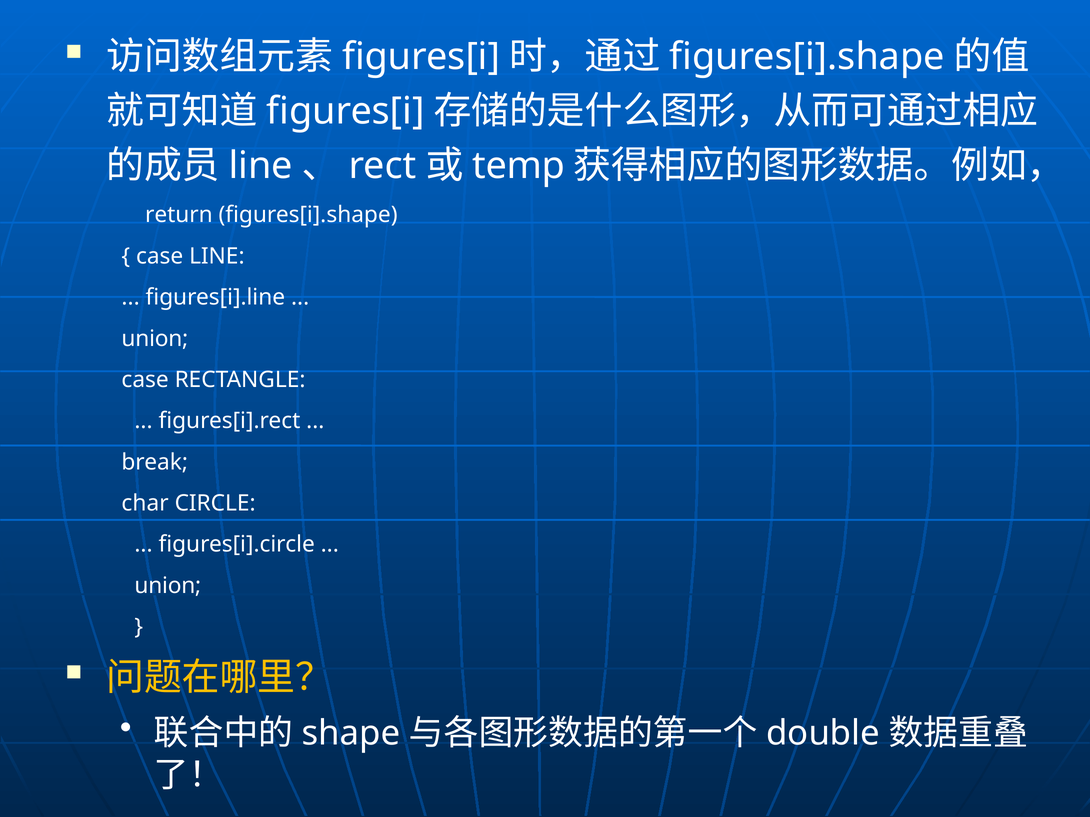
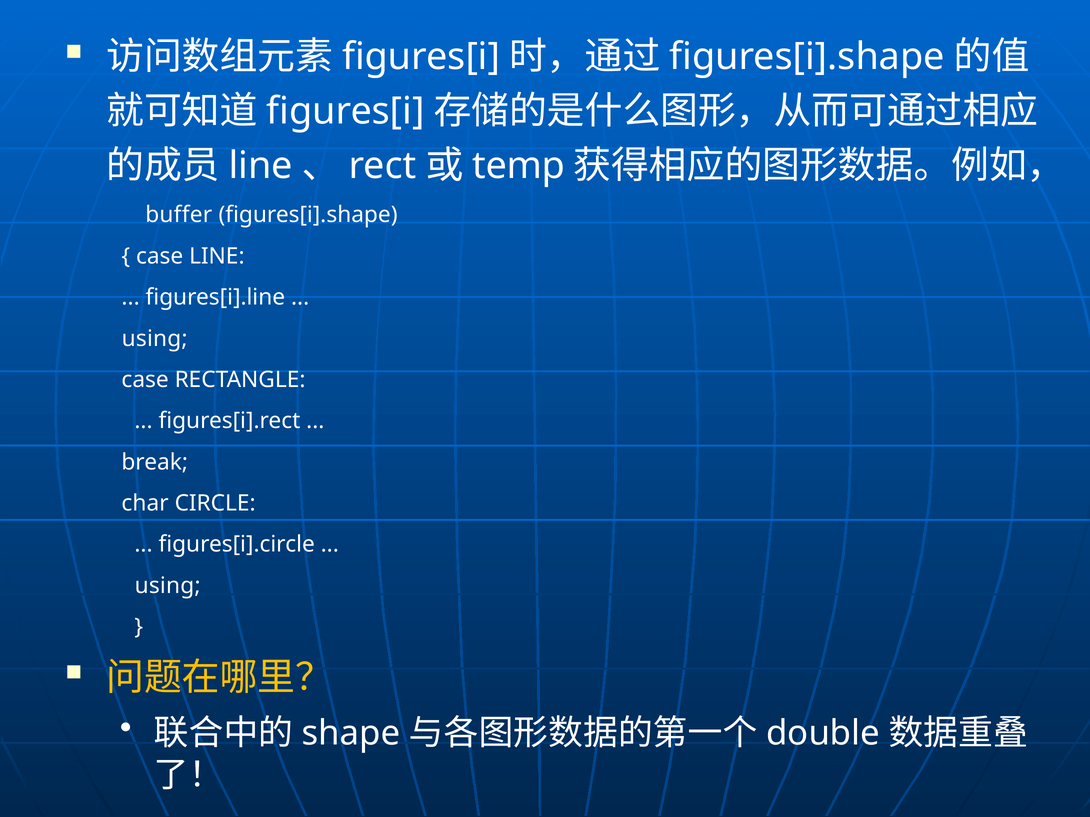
return: return -> buffer
union at (155, 339): union -> using
union at (168, 586): union -> using
